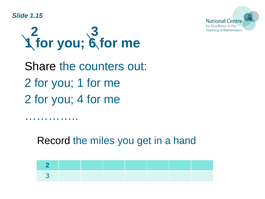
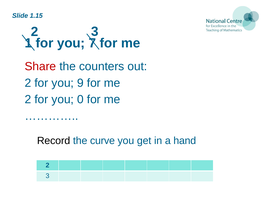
6: 6 -> 7
Share colour: black -> red
you 1: 1 -> 9
4: 4 -> 0
miles: miles -> curve
